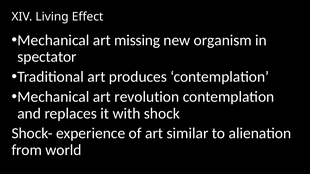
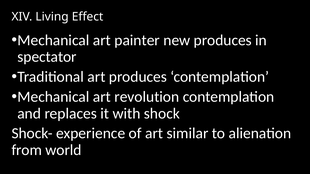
missing: missing -> painter
new organism: organism -> produces
